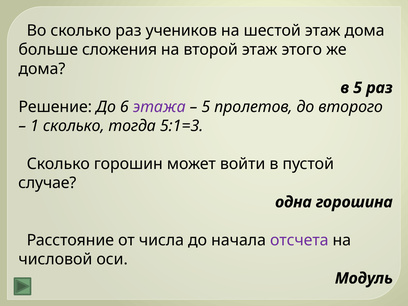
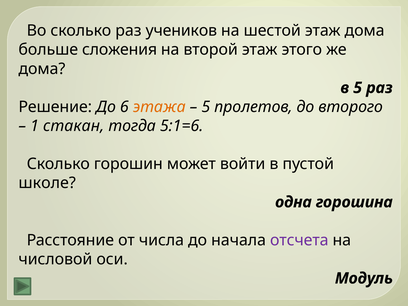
этажа colour: purple -> orange
1 сколько: сколько -> стакан
5:1=3: 5:1=3 -> 5:1=6
случае: случае -> школе
